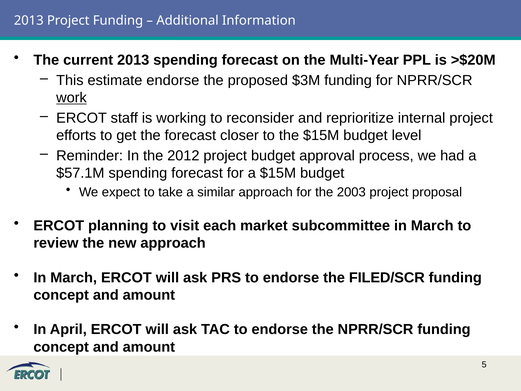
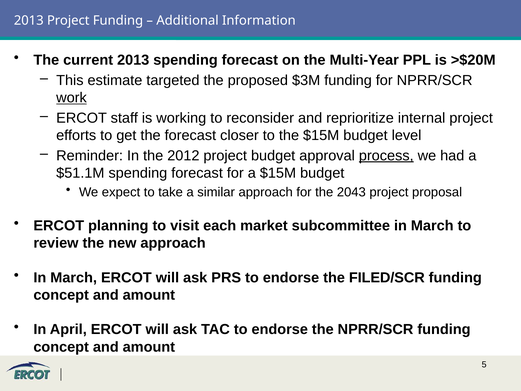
estimate endorse: endorse -> targeted
process underline: none -> present
$57.1M: $57.1M -> $51.1M
2003: 2003 -> 2043
